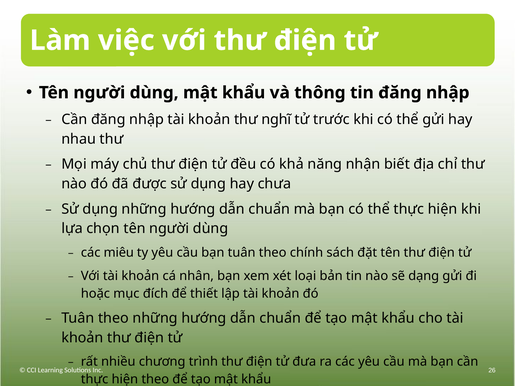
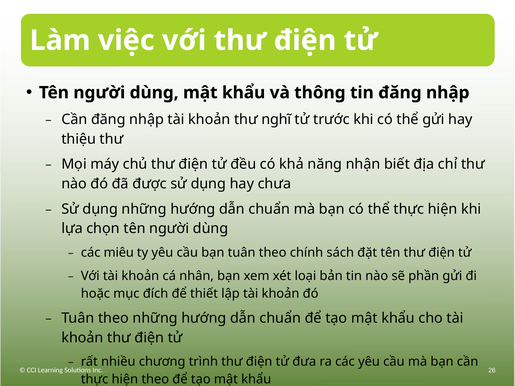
nhau: nhau -> thiệu
dạng: dạng -> phần
